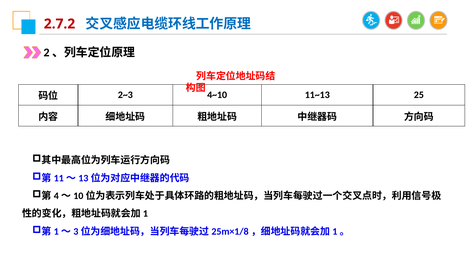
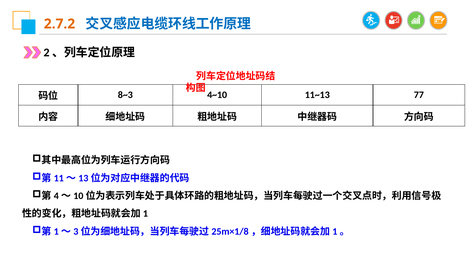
2.7.2 colour: red -> orange
2~3: 2~3 -> 8~3
25: 25 -> 77
